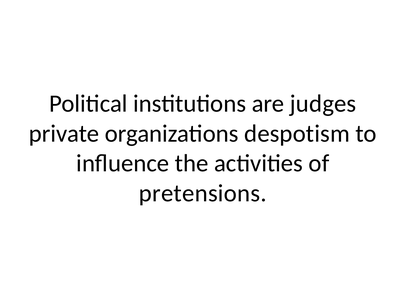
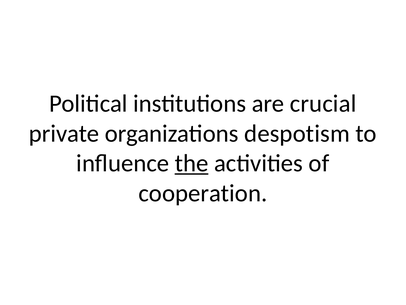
judges: judges -> crucial
the underline: none -> present
pretensions: pretensions -> cooperation
